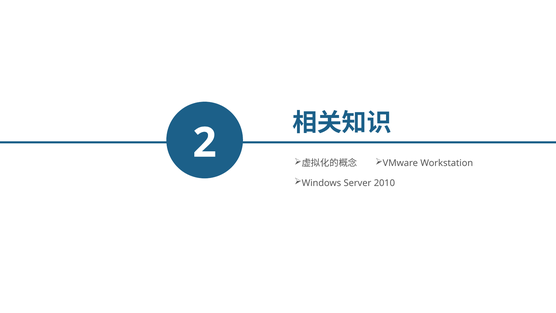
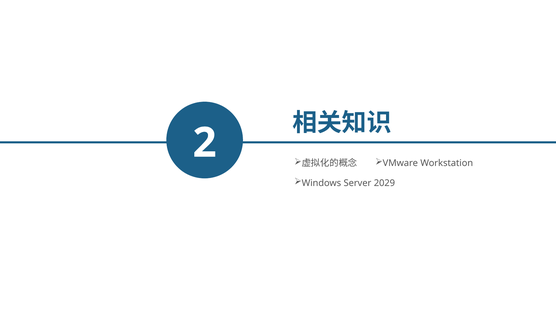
2010: 2010 -> 2029
